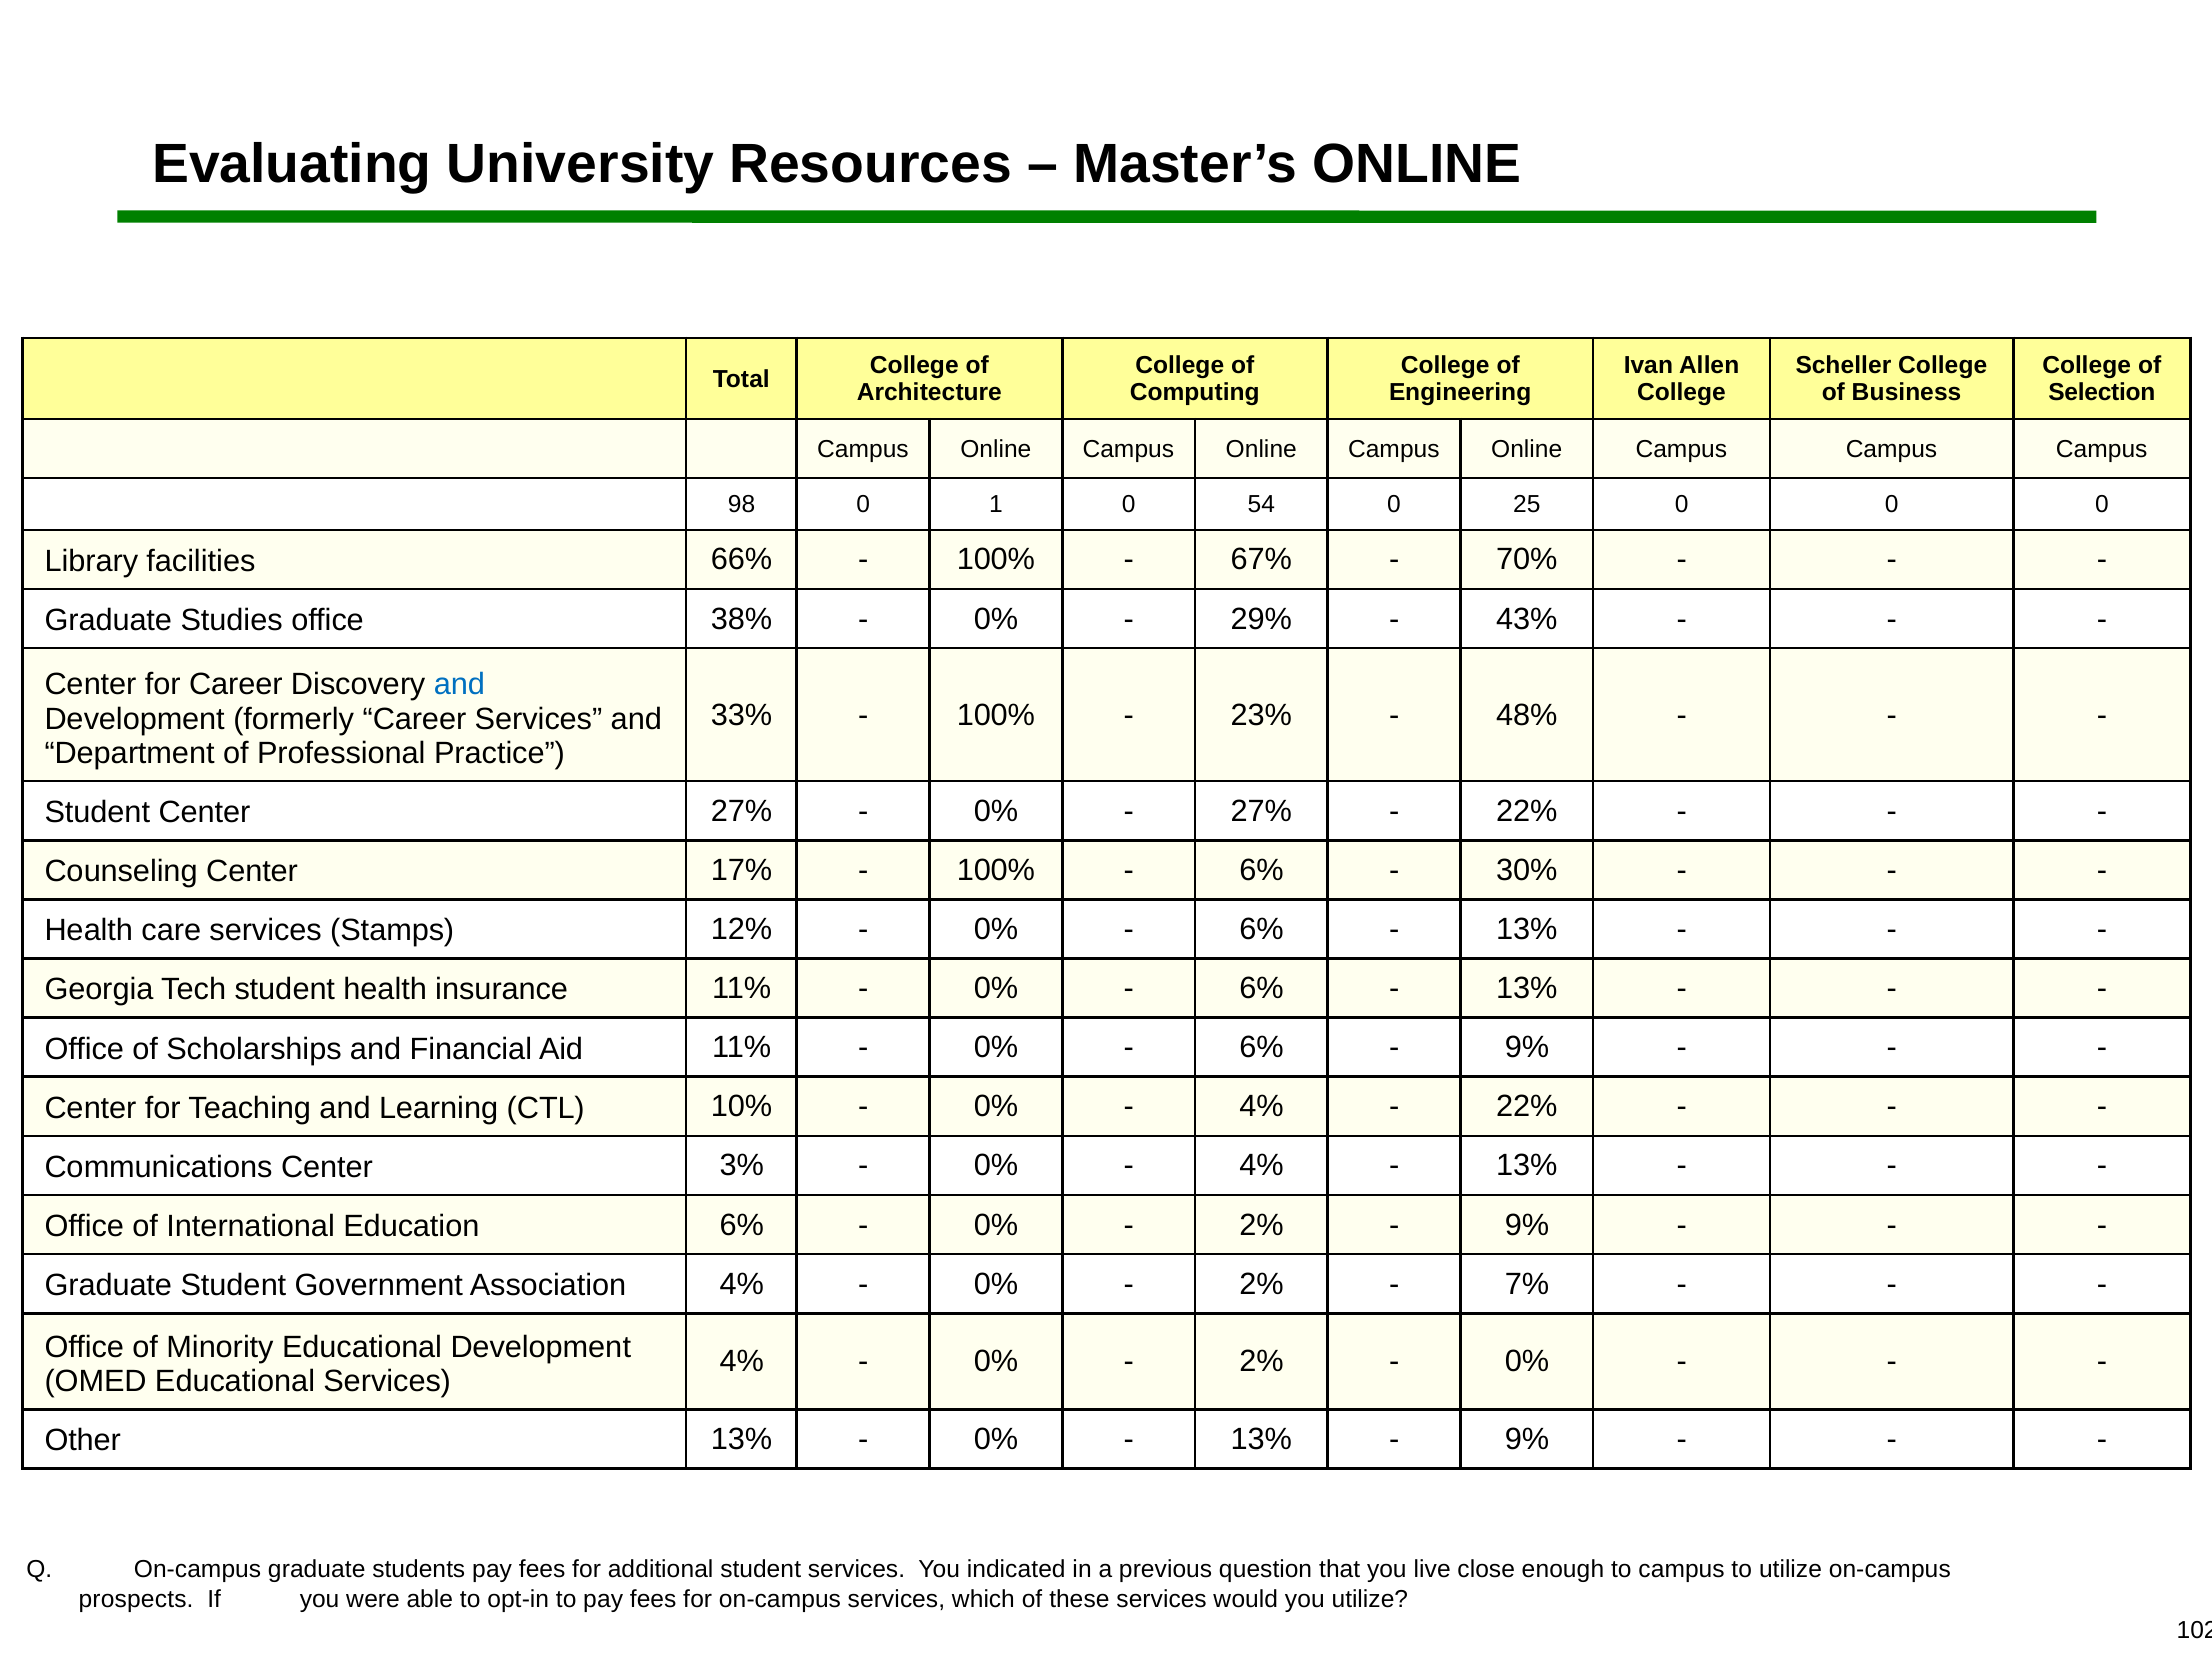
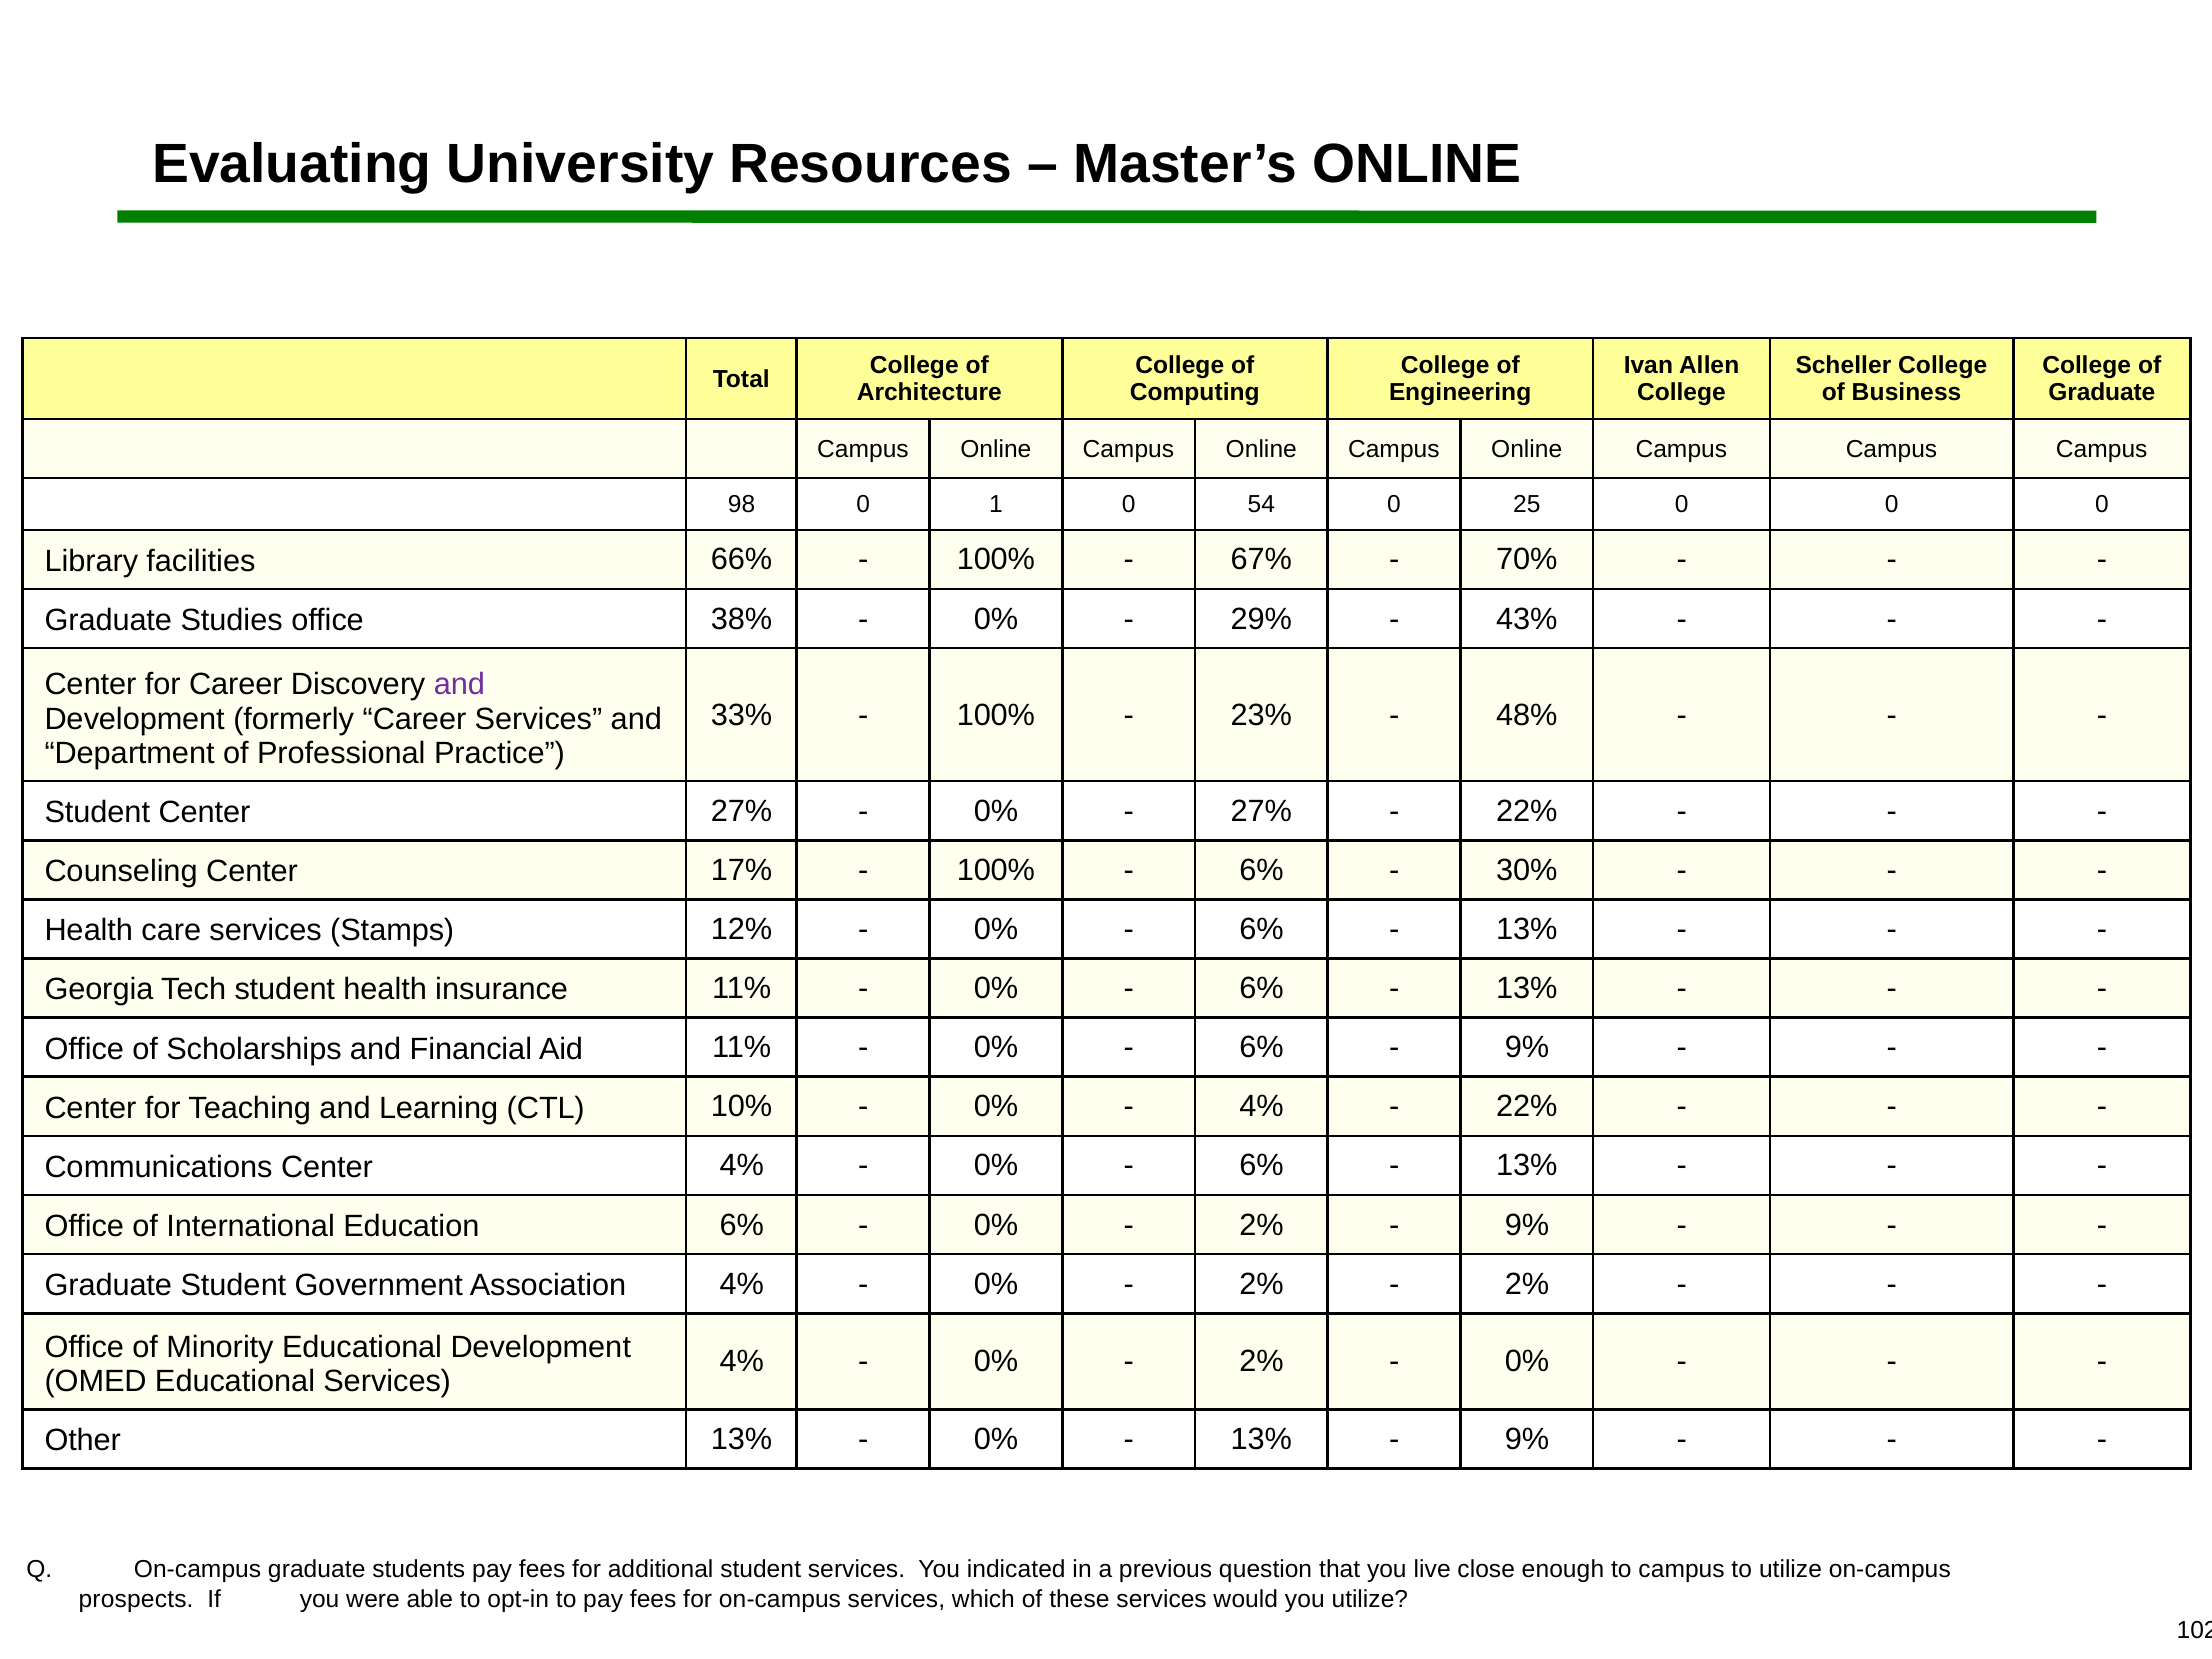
Selection at (2102, 393): Selection -> Graduate
and at (459, 685) colour: blue -> purple
Center 3%: 3% -> 4%
4% at (1262, 1166): 4% -> 6%
7% at (1527, 1284): 7% -> 2%
